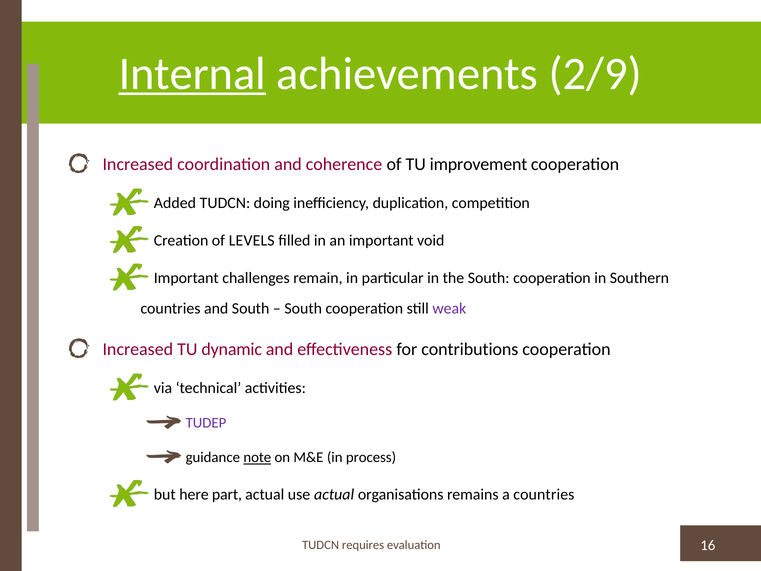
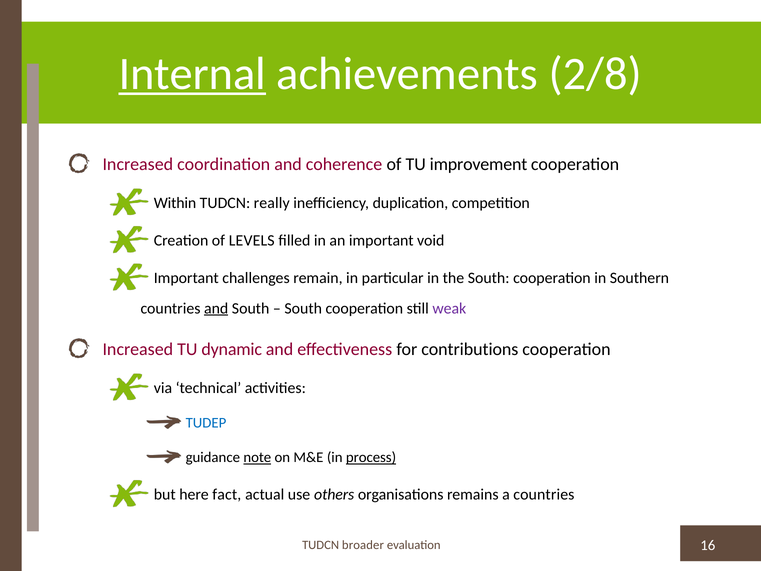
2/9: 2/9 -> 2/8
Added: Added -> Within
doing: doing -> really
and at (216, 308) underline: none -> present
TUDEP colour: purple -> blue
process underline: none -> present
part: part -> fact
use actual: actual -> others
requires: requires -> broader
